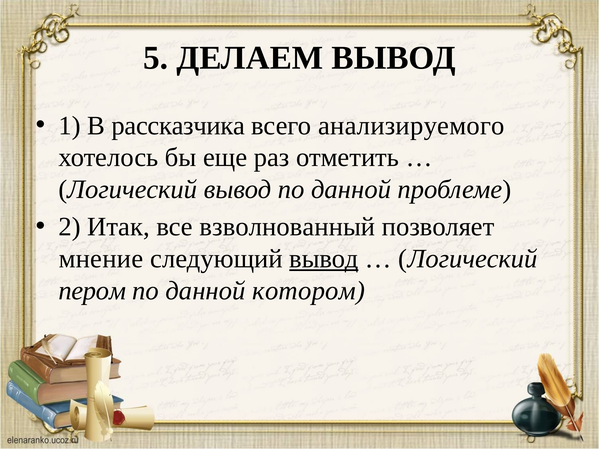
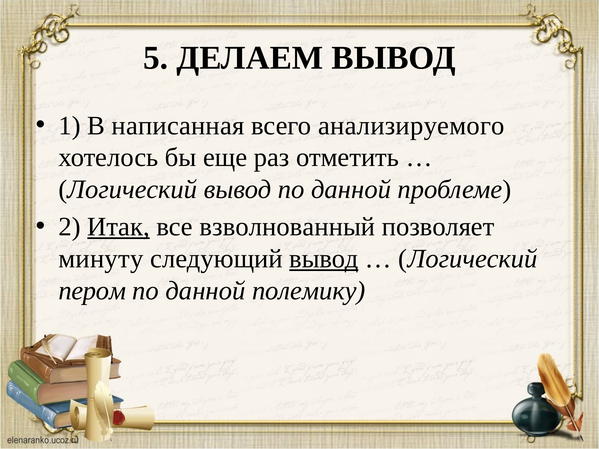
рассказчика: рассказчика -> написанная
Итак underline: none -> present
мнение: мнение -> минуту
котором: котором -> полемику
